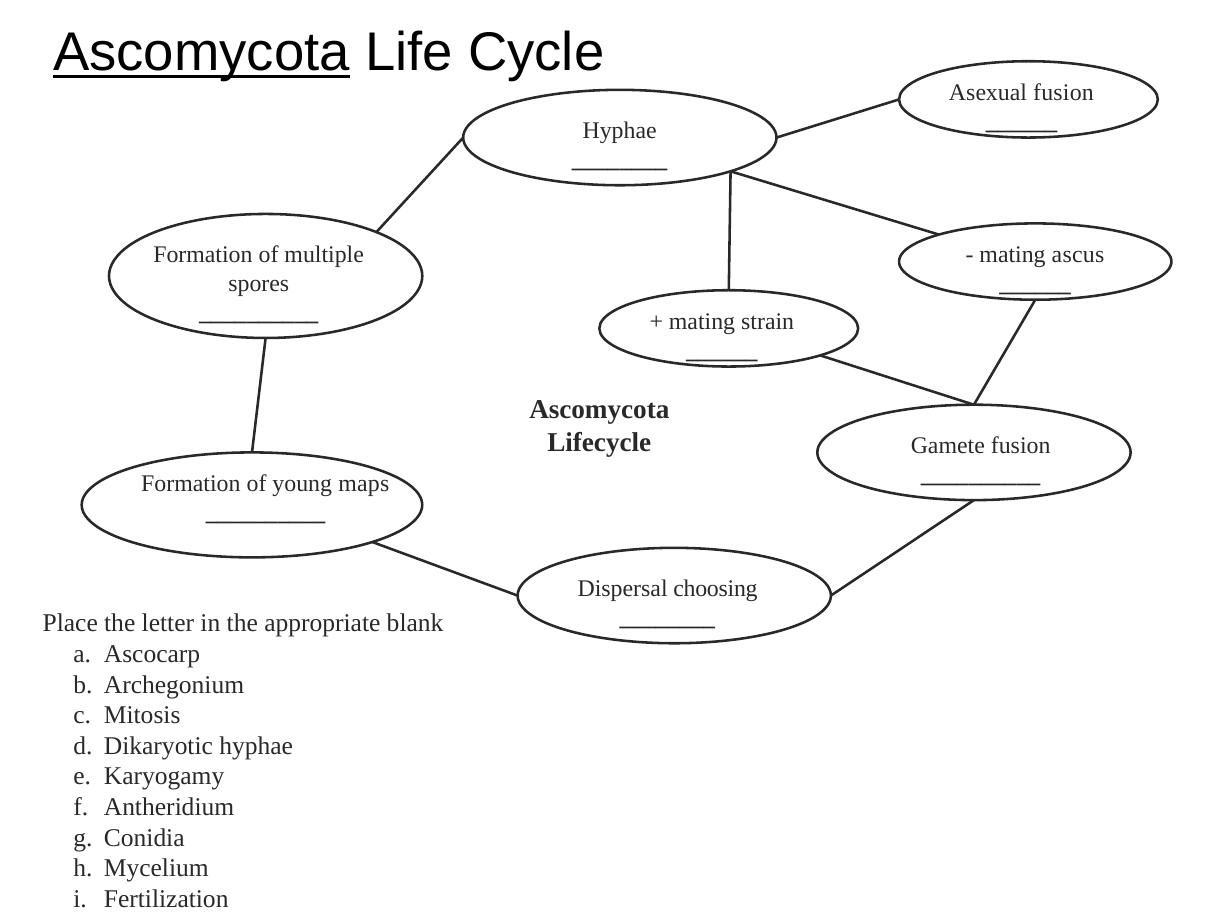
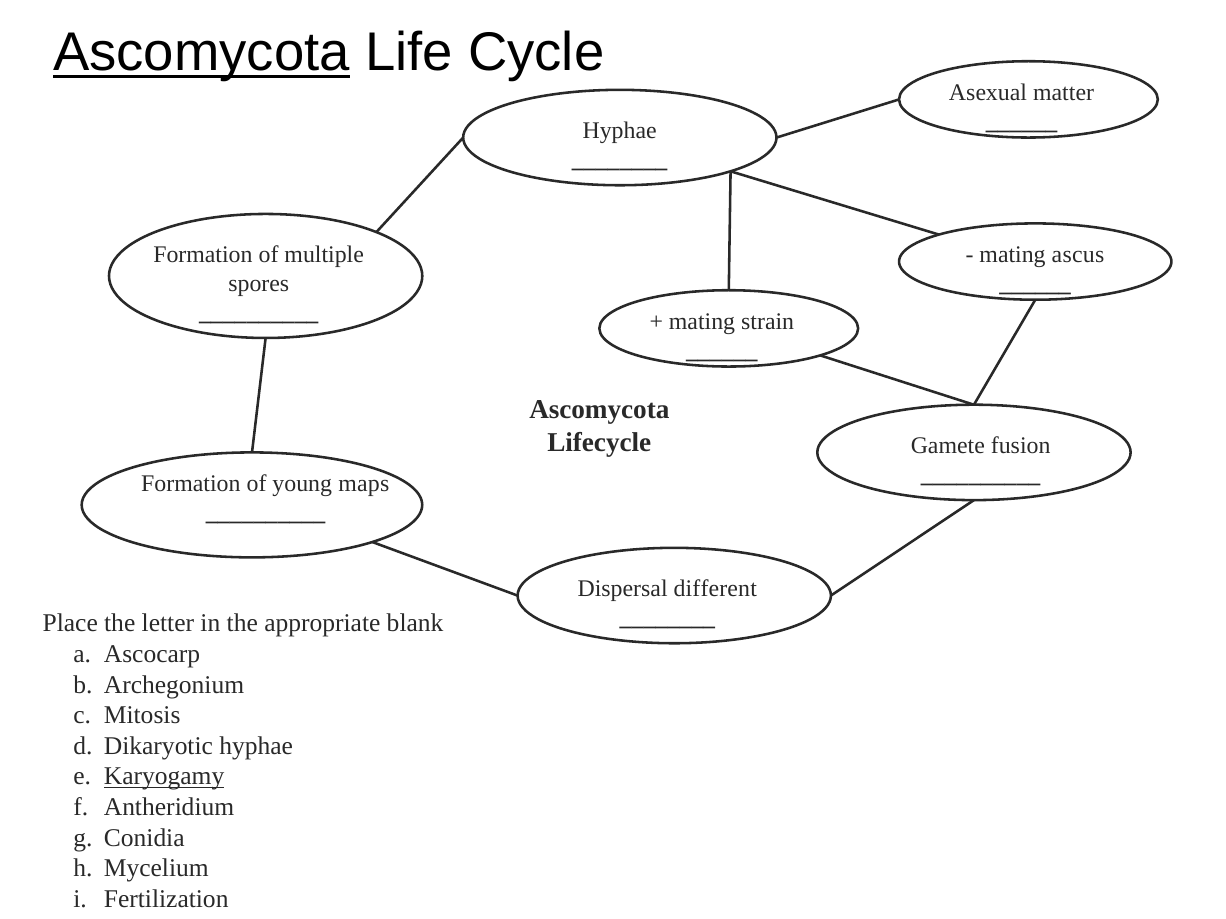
Asexual fusion: fusion -> matter
choosing: choosing -> different
Karyogamy underline: none -> present
